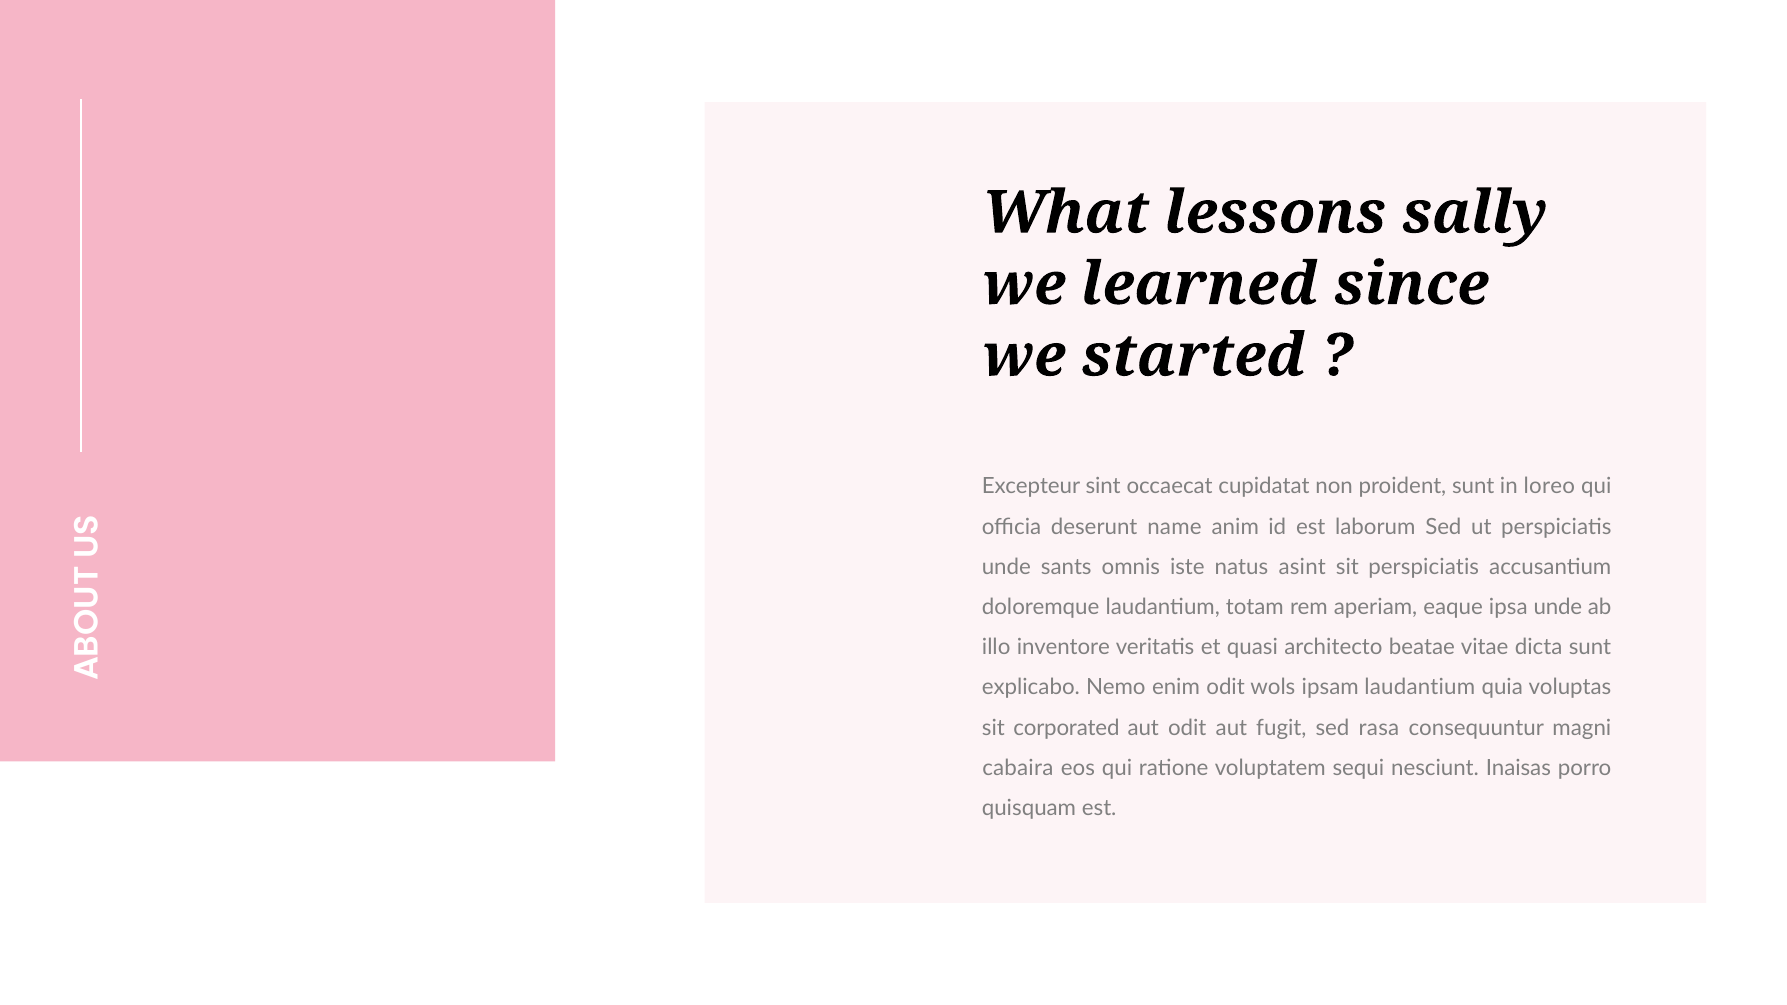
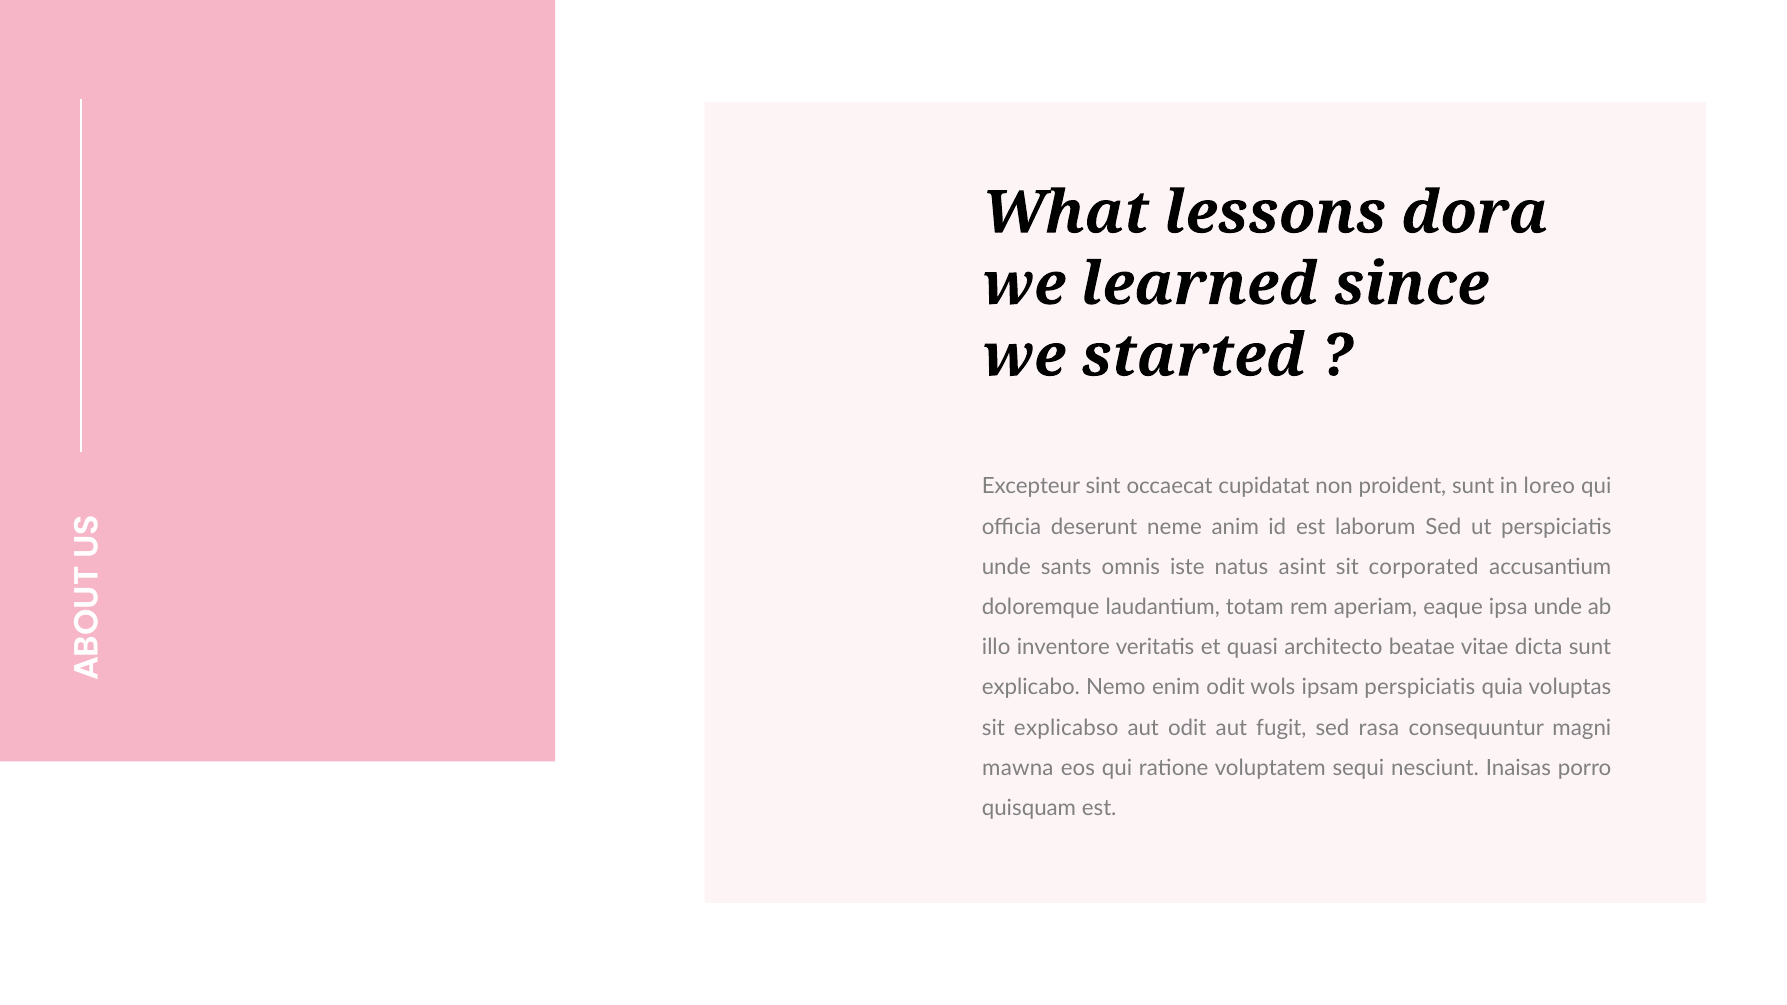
sally: sally -> dora
name: name -> neme
sit perspiciatis: perspiciatis -> corporated
ipsam laudantium: laudantium -> perspiciatis
corporated: corporated -> explicabso
cabaira: cabaira -> mawna
